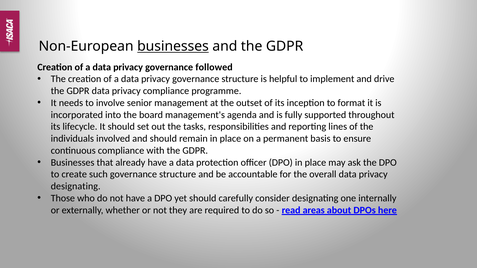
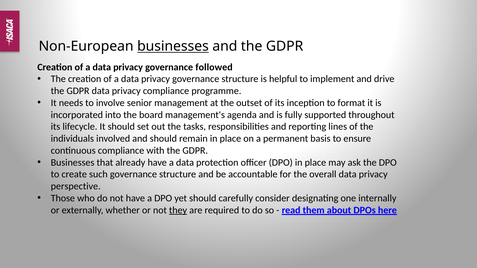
designating at (76, 187): designating -> perspective
they underline: none -> present
areas: areas -> them
